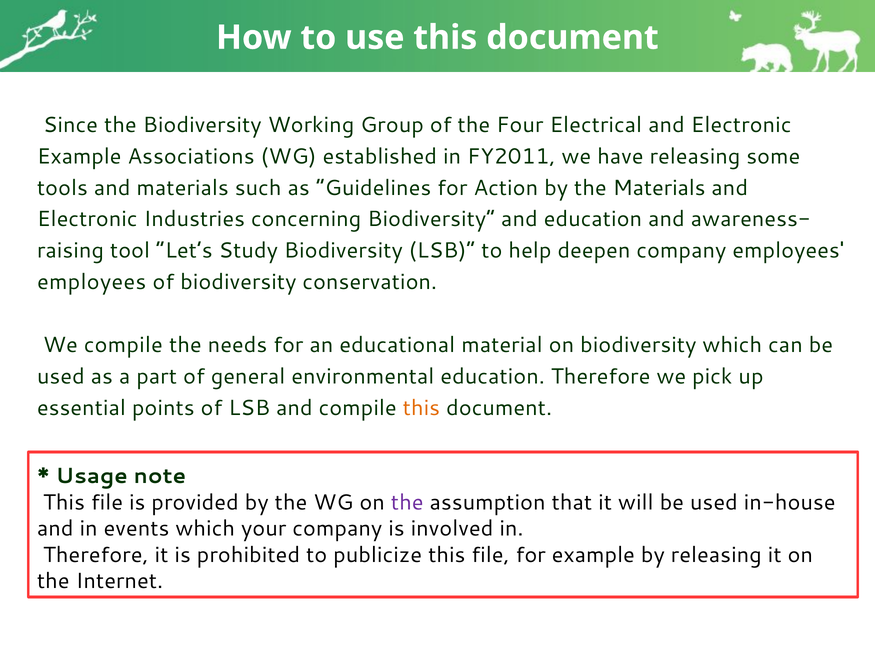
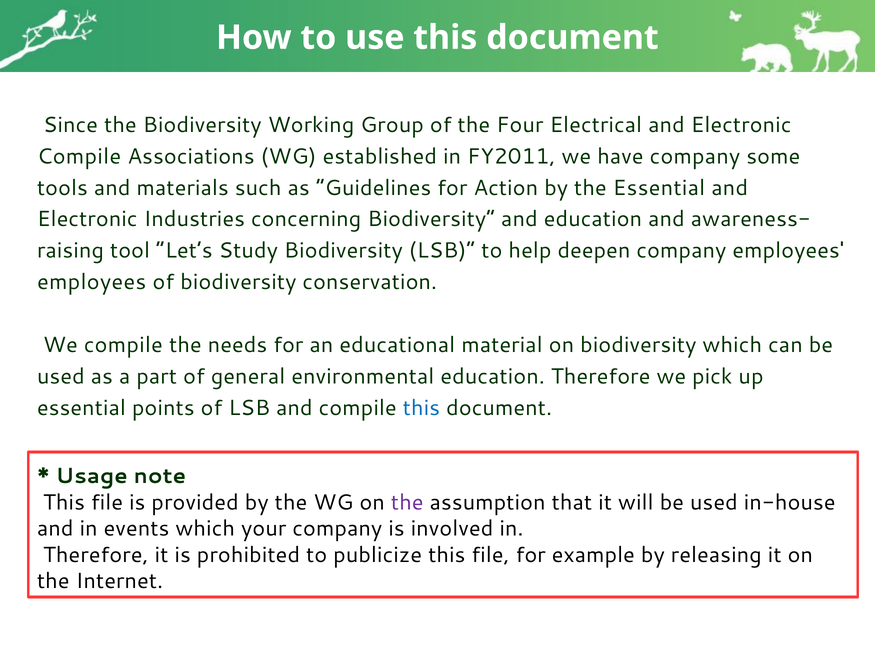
Example at (79, 156): Example -> Compile
have releasing: releasing -> company
the Materials: Materials -> Essential
this at (421, 408) colour: orange -> blue
